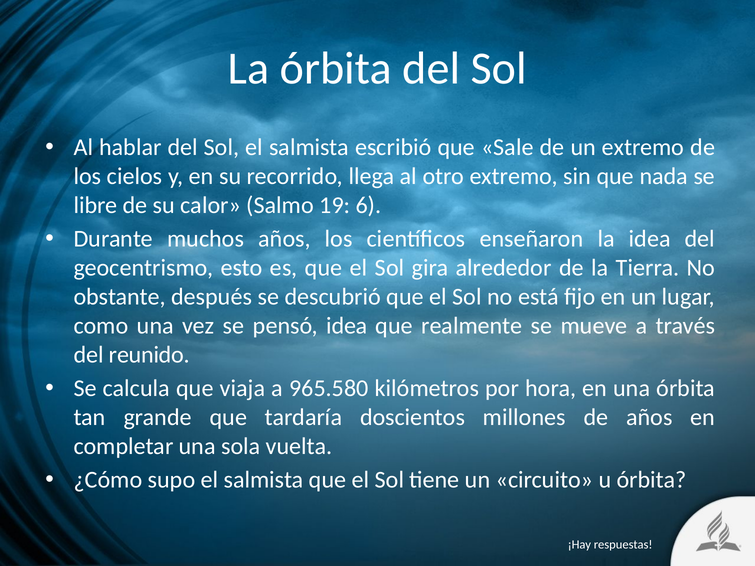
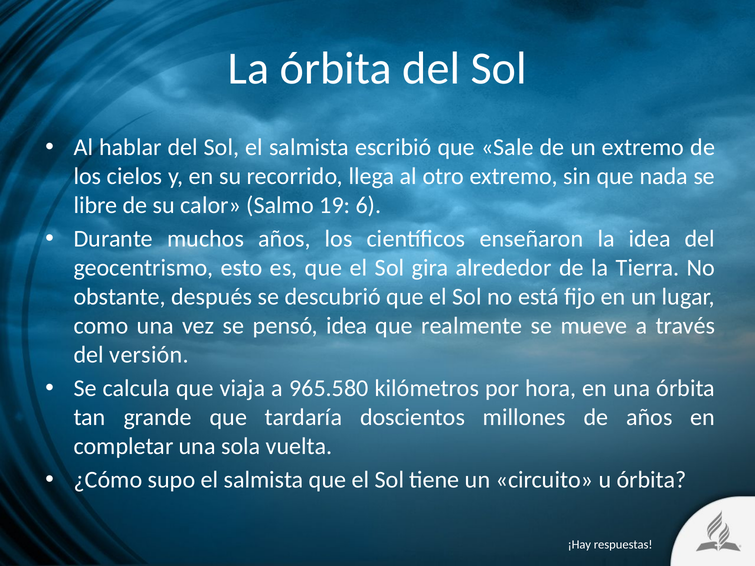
reunido: reunido -> versión
